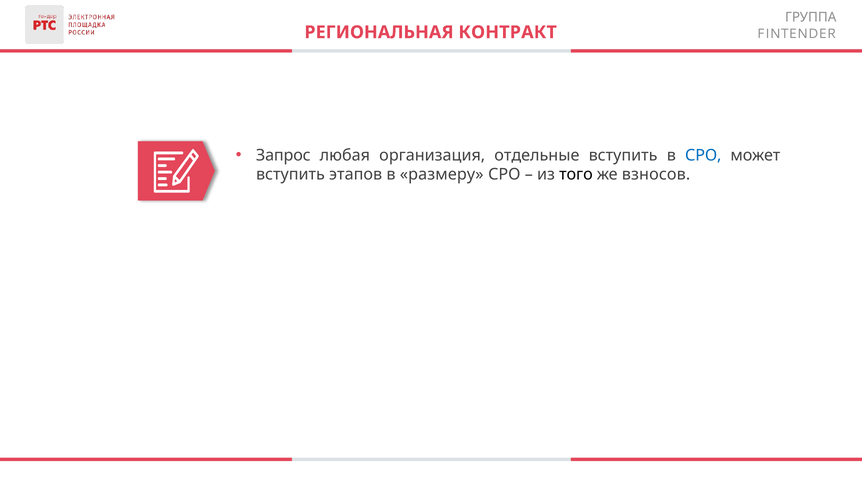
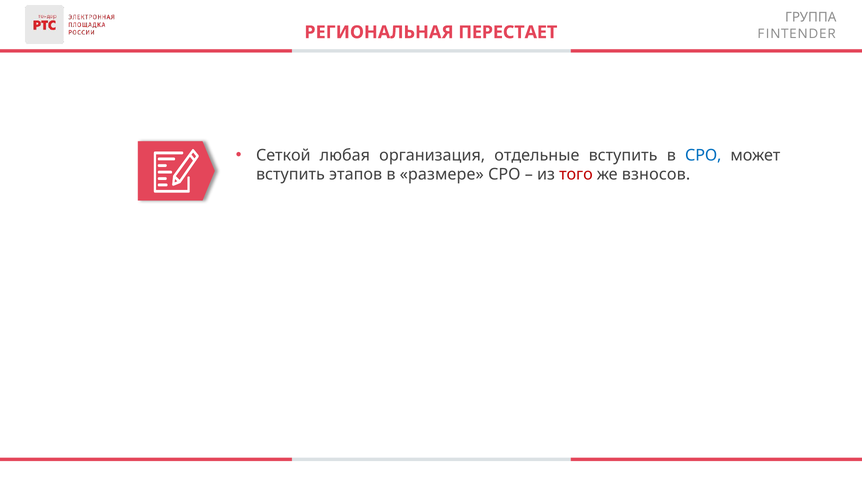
КОНТРАКТ: КОНТРАКТ -> ПЕРЕСТАЕТ
Запрос: Запрос -> Сеткой
размеру: размеру -> размере
того colour: black -> red
